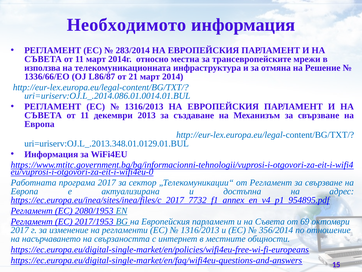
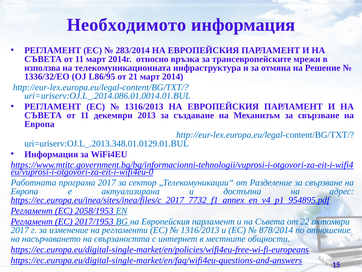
местна: местна -> връзка
1336/66/ЕО: 1336/66/ЕО -> 1336/32/ЕО
L86/87: L86/87 -> L86/95
от Регламент: Регламент -> Разделение
2080/1953: 2080/1953 -> 2058/1953
69: 69 -> 22
356/2014: 356/2014 -> 878/2014
